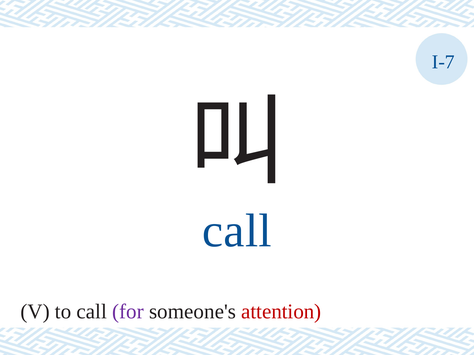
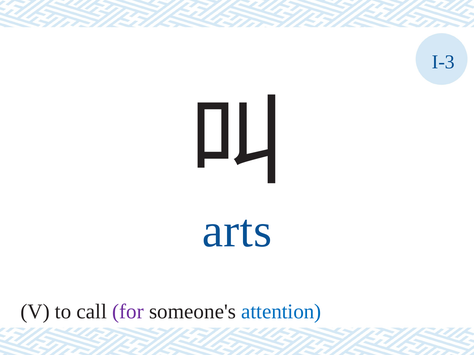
I-7: I-7 -> I-3
call at (237, 231): call -> arts
attention colour: red -> blue
